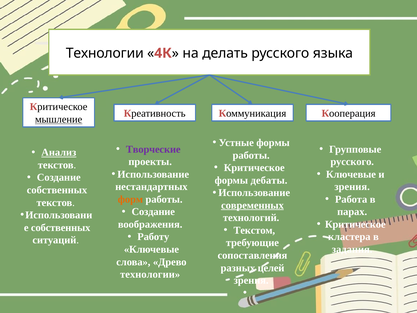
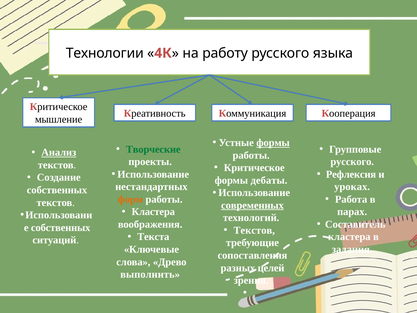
делать: делать -> работу
мышление underline: present -> none
формы at (273, 143) underline: none -> present
Творческие colour: purple -> green
Ключевые at (351, 174): Ключевые -> Рефлексия
зрения at (352, 187): зрения -> уроках
Создание at (153, 212): Создание -> Кластера
Критическое at (355, 224): Критическое -> Составитель
Текстом at (254, 230): Текстом -> Текстов
Работу: Работу -> Текста
технологии at (150, 274): технологии -> выполнить
